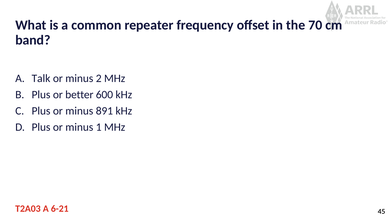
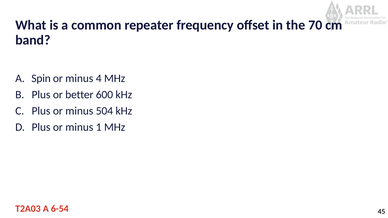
Talk: Talk -> Spin
2: 2 -> 4
891: 891 -> 504
6-21: 6-21 -> 6-54
